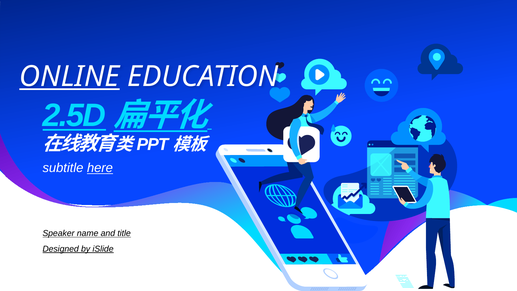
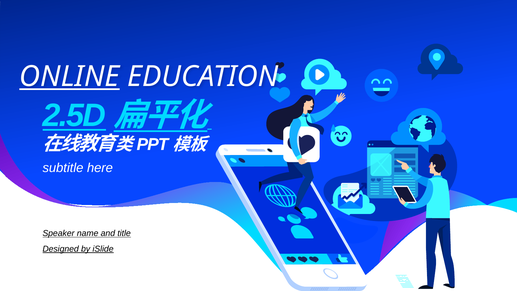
here underline: present -> none
